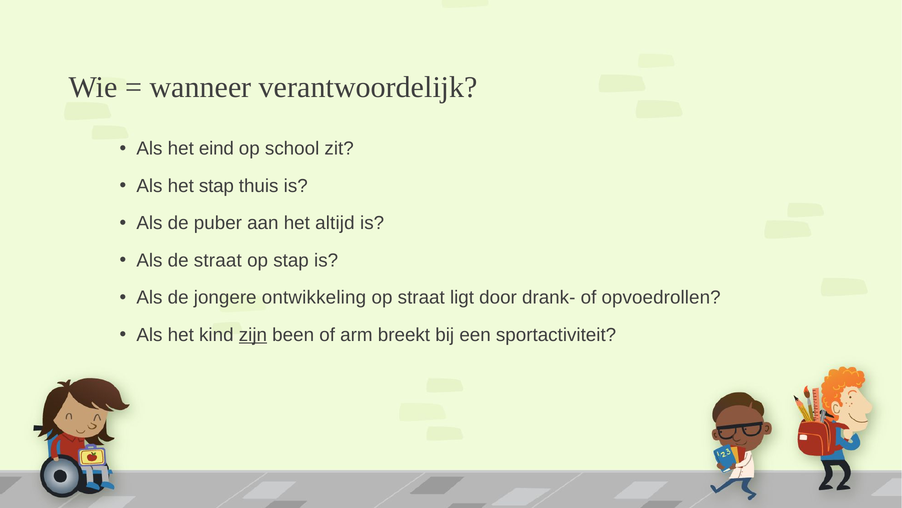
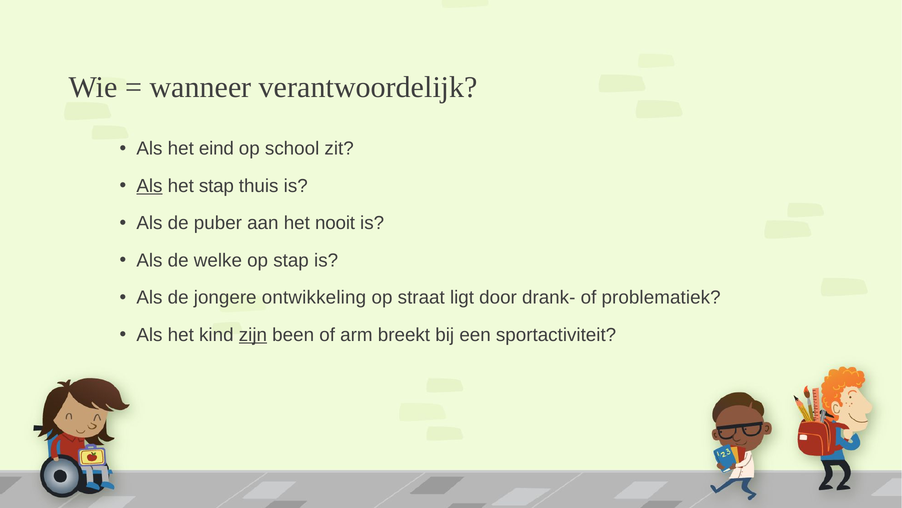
Als at (149, 186) underline: none -> present
altijd: altijd -> nooit
de straat: straat -> welke
opvoedrollen: opvoedrollen -> problematiek
